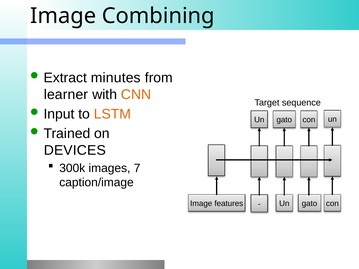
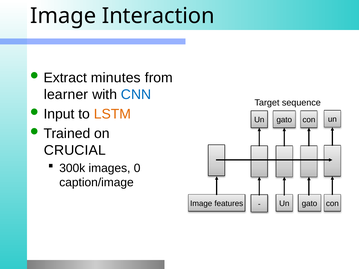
Combining: Combining -> Interaction
CNN colour: orange -> blue
DEVICES: DEVICES -> CRUCIAL
7: 7 -> 0
